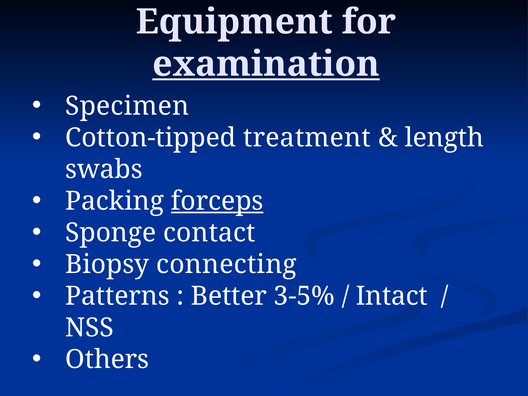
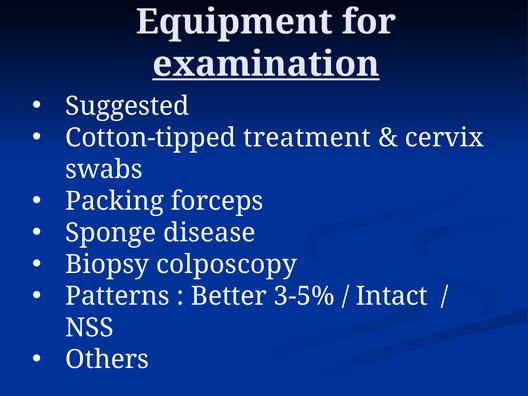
Specimen: Specimen -> Suggested
length: length -> cervix
forceps underline: present -> none
contact: contact -> disease
connecting: connecting -> colposcopy
